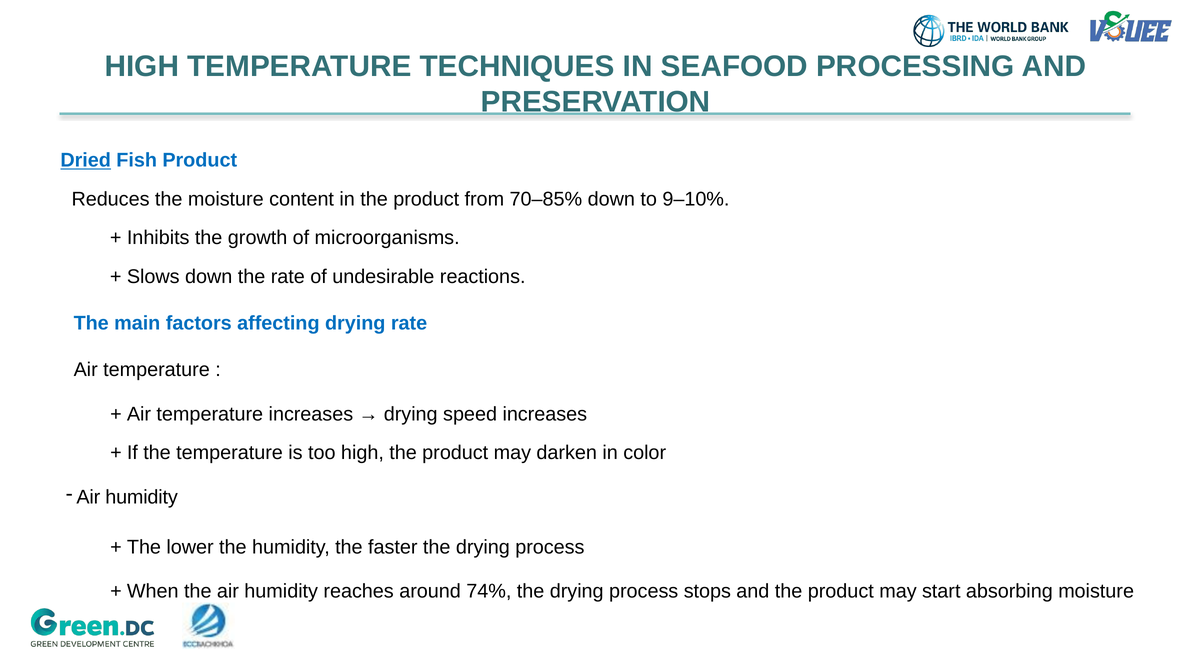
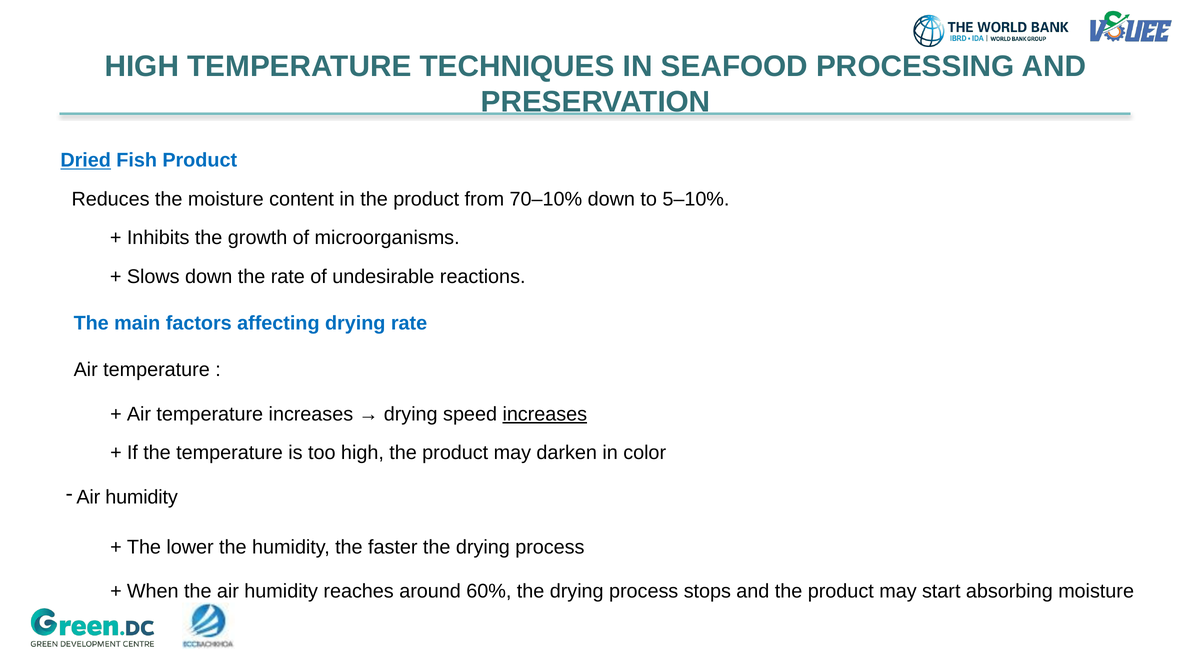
70–85%: 70–85% -> 70–10%
9–10%: 9–10% -> 5–10%
increases at (545, 414) underline: none -> present
74%: 74% -> 60%
